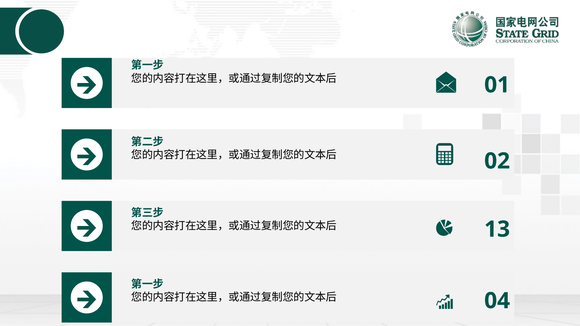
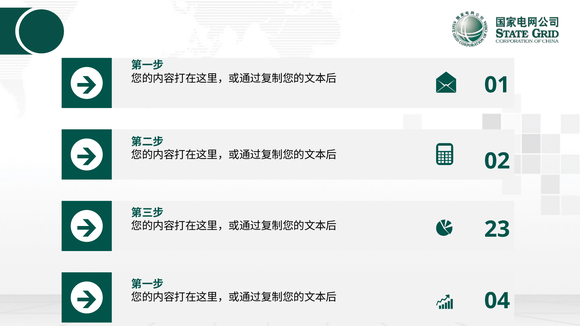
13: 13 -> 23
